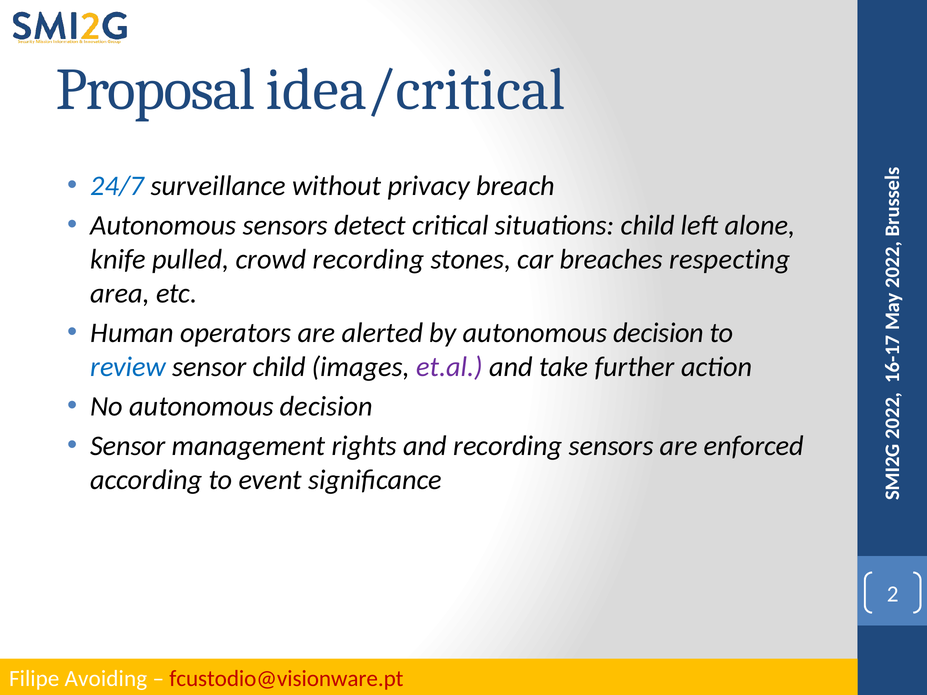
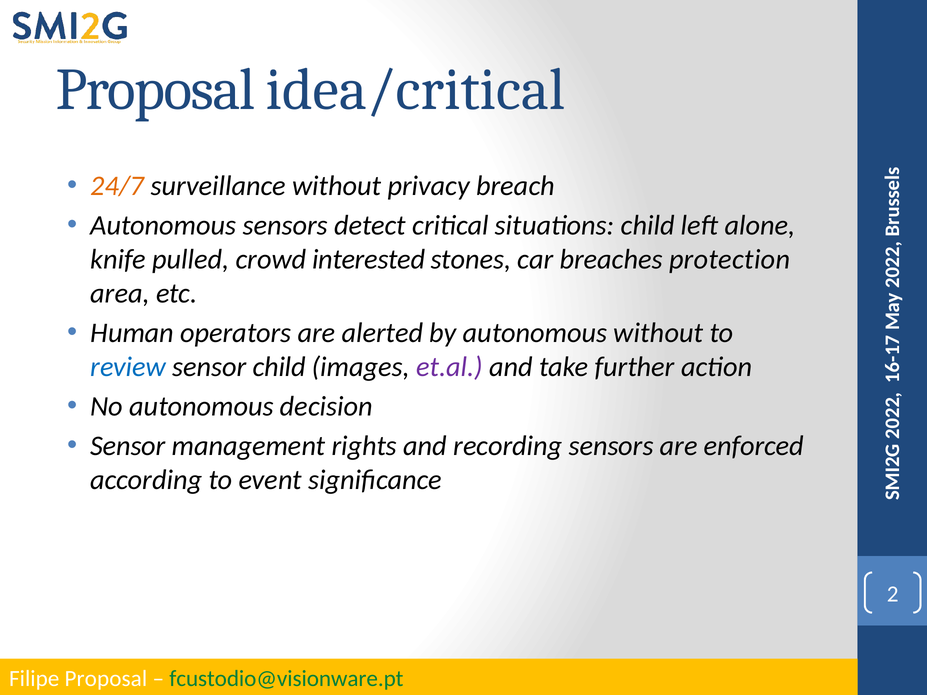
24/7 colour: blue -> orange
crowd recording: recording -> interested
respecting: respecting -> protection
by autonomous decision: decision -> without
Filipe Avoiding: Avoiding -> Proposal
fcustodio@visionware.pt colour: red -> green
